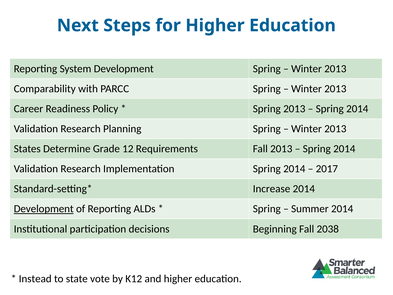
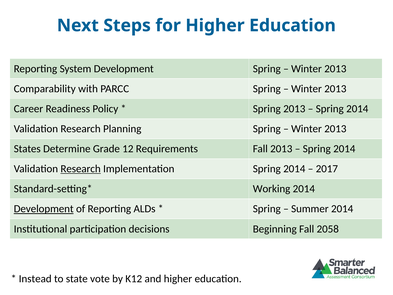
Research at (81, 169) underline: none -> present
Increase: Increase -> Working
2038: 2038 -> 2058
